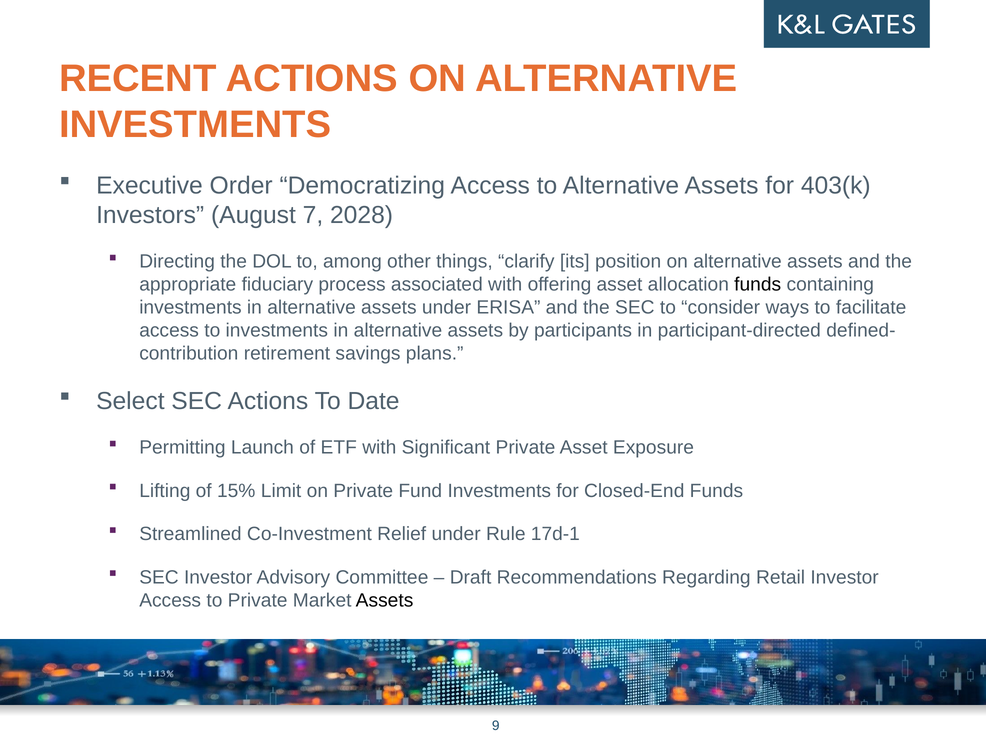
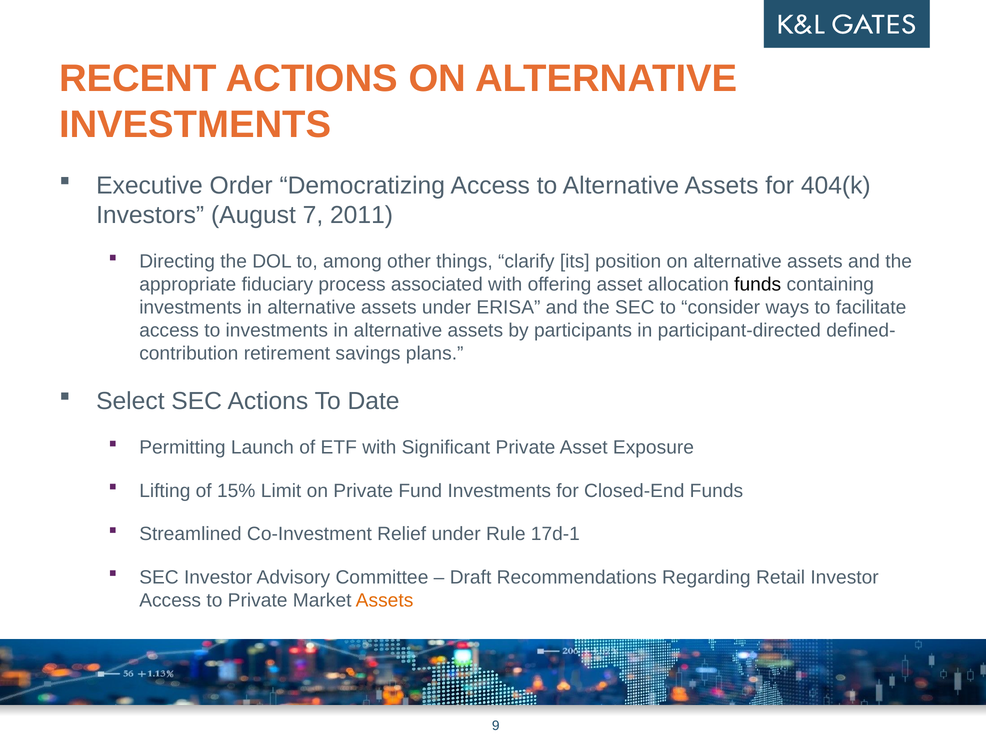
403(k: 403(k -> 404(k
2028: 2028 -> 2011
Assets at (385, 601) colour: black -> orange
